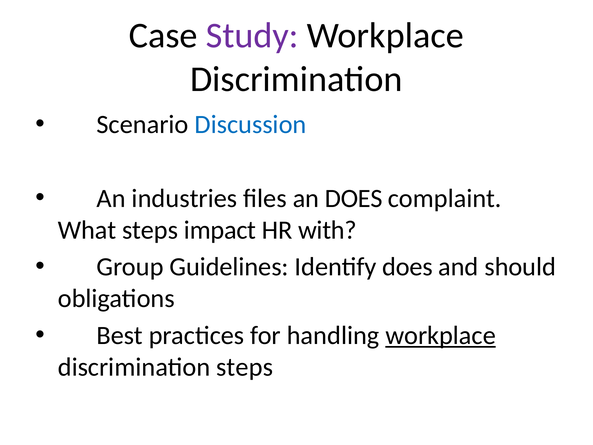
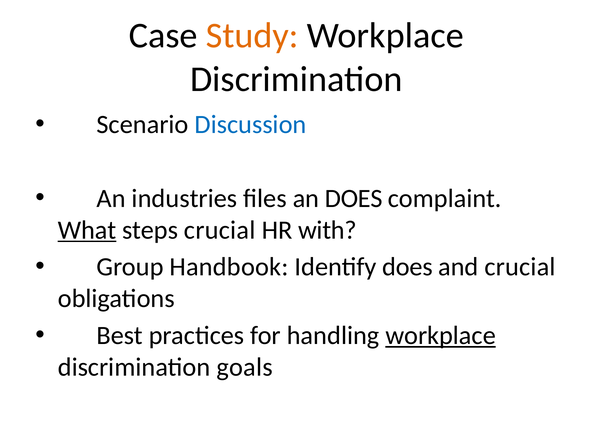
Study colour: purple -> orange
What underline: none -> present
steps impact: impact -> crucial
Guidelines: Guidelines -> Handbook
and should: should -> crucial
discrimination steps: steps -> goals
